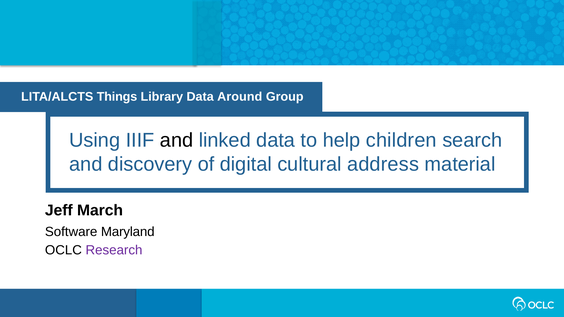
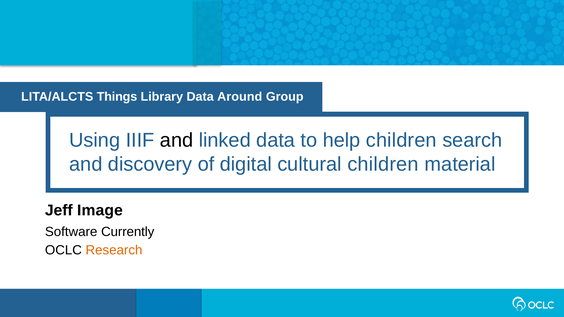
cultural address: address -> children
March: March -> Image
Maryland: Maryland -> Currently
Research colour: purple -> orange
